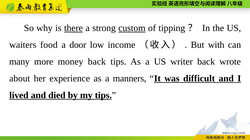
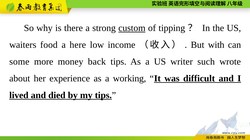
there underline: present -> none
door: door -> here
many: many -> some
writer back: back -> such
manners: manners -> working
